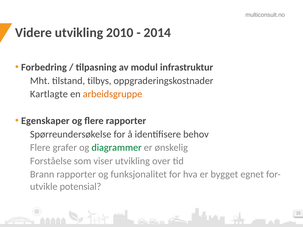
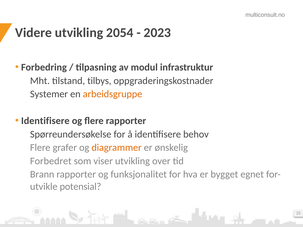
2010: 2010 -> 2054
2014: 2014 -> 2023
Kartlagte: Kartlagte -> Systemer
Egenskaper at (45, 121): Egenskaper -> Identifisere
diagrammer colour: green -> orange
Forståelse: Forståelse -> Forbedret
